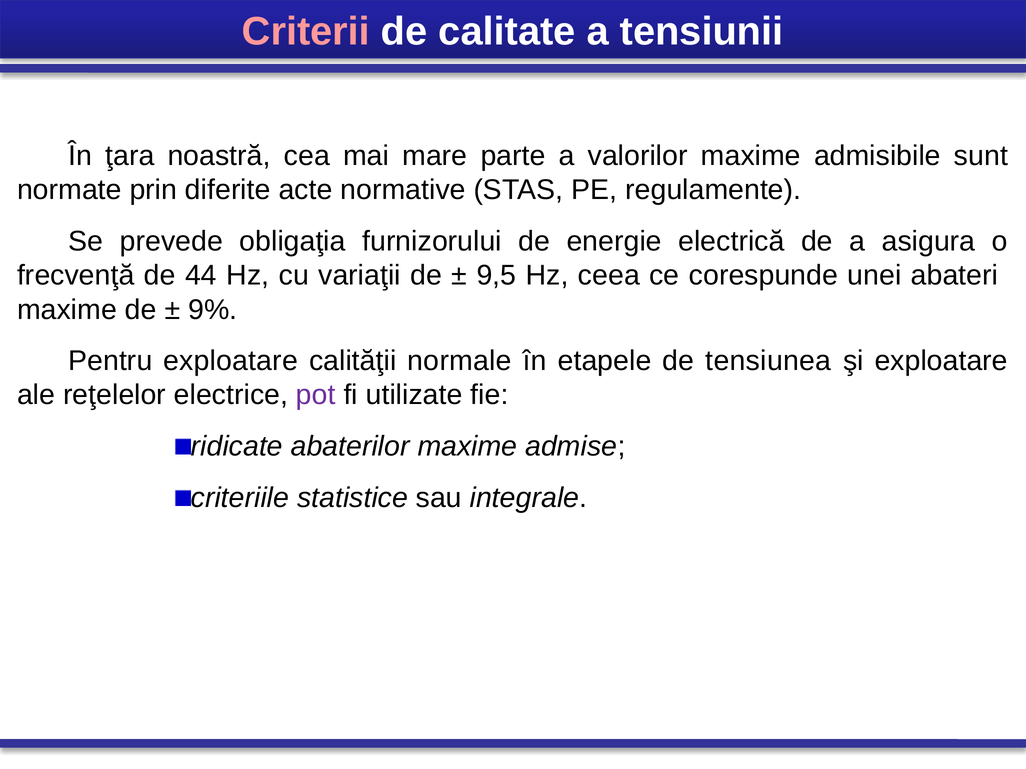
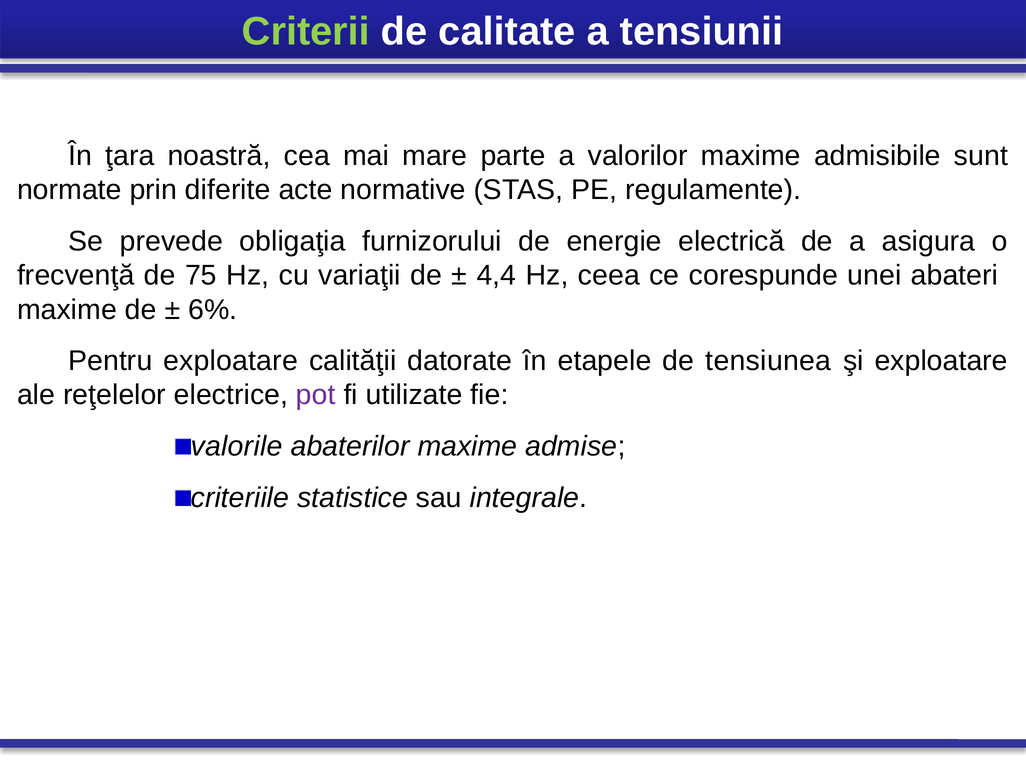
Criterii colour: pink -> light green
44: 44 -> 75
9,5: 9,5 -> 4,4
9%: 9% -> 6%
normale: normale -> datorate
ridicate: ridicate -> valorile
